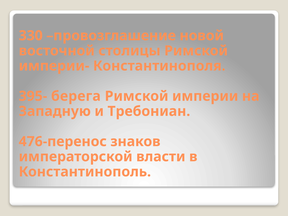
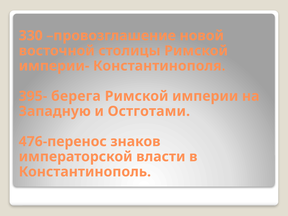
Требониан: Требониан -> Остготами
